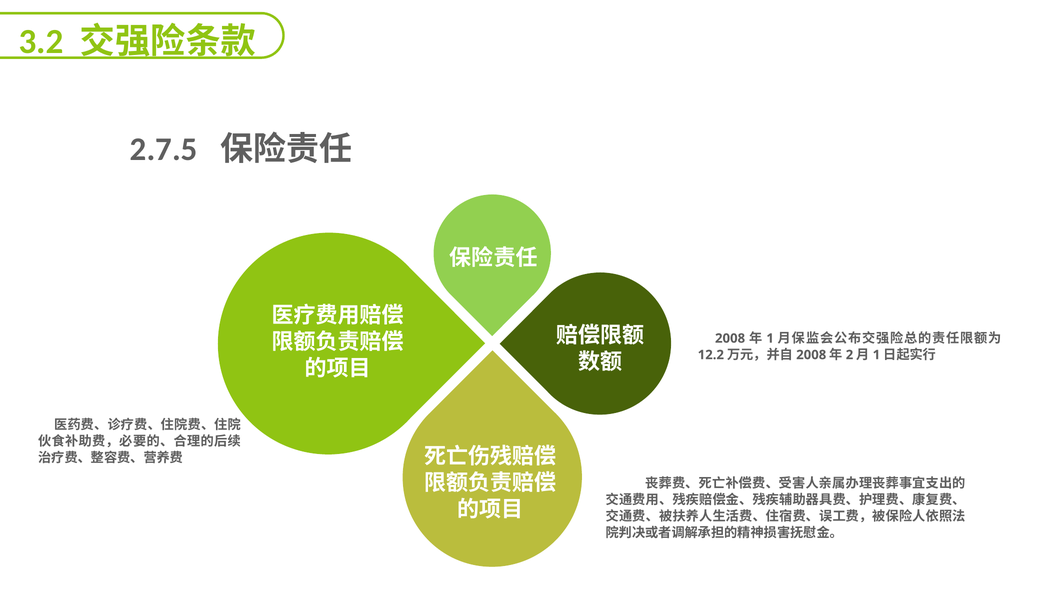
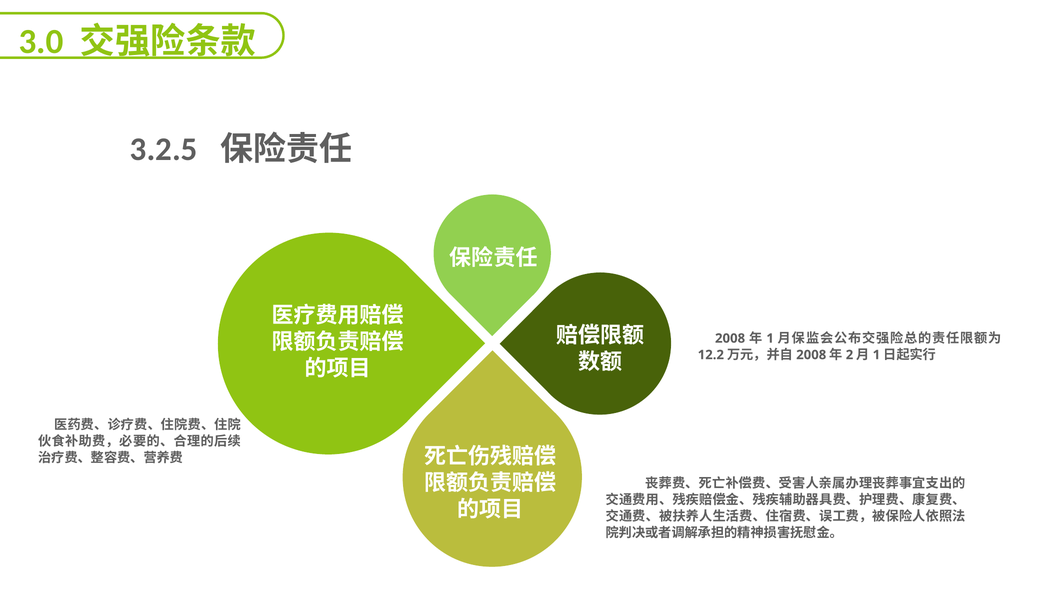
3.2: 3.2 -> 3.0
2.7.5: 2.7.5 -> 3.2.5
